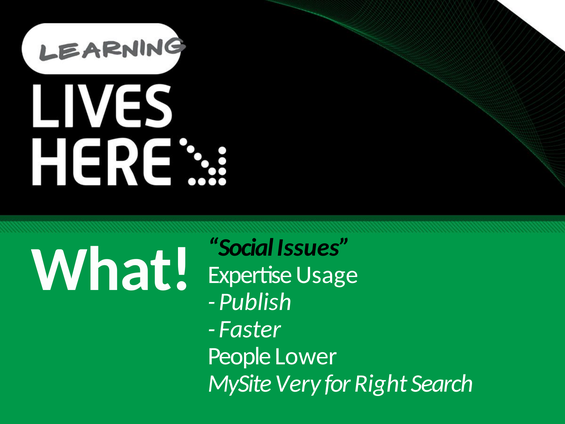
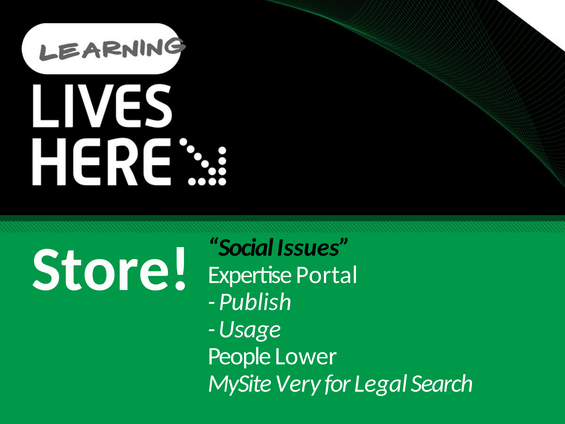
What: What -> Store
Usage: Usage -> Portal
Faster: Faster -> Usage
Right: Right -> Legal
